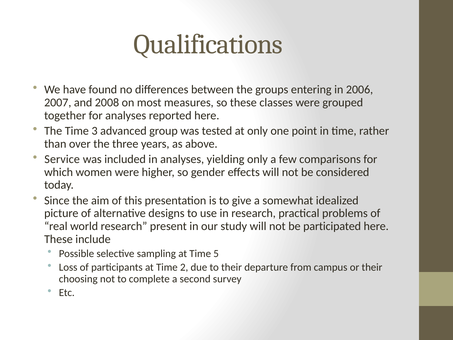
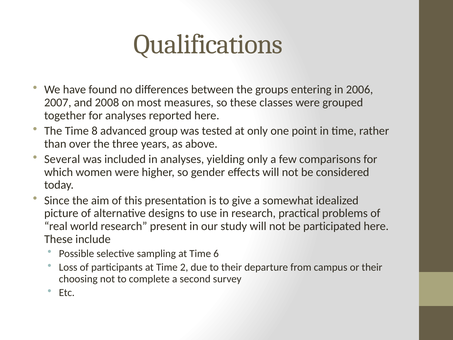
3: 3 -> 8
Service: Service -> Several
5: 5 -> 6
